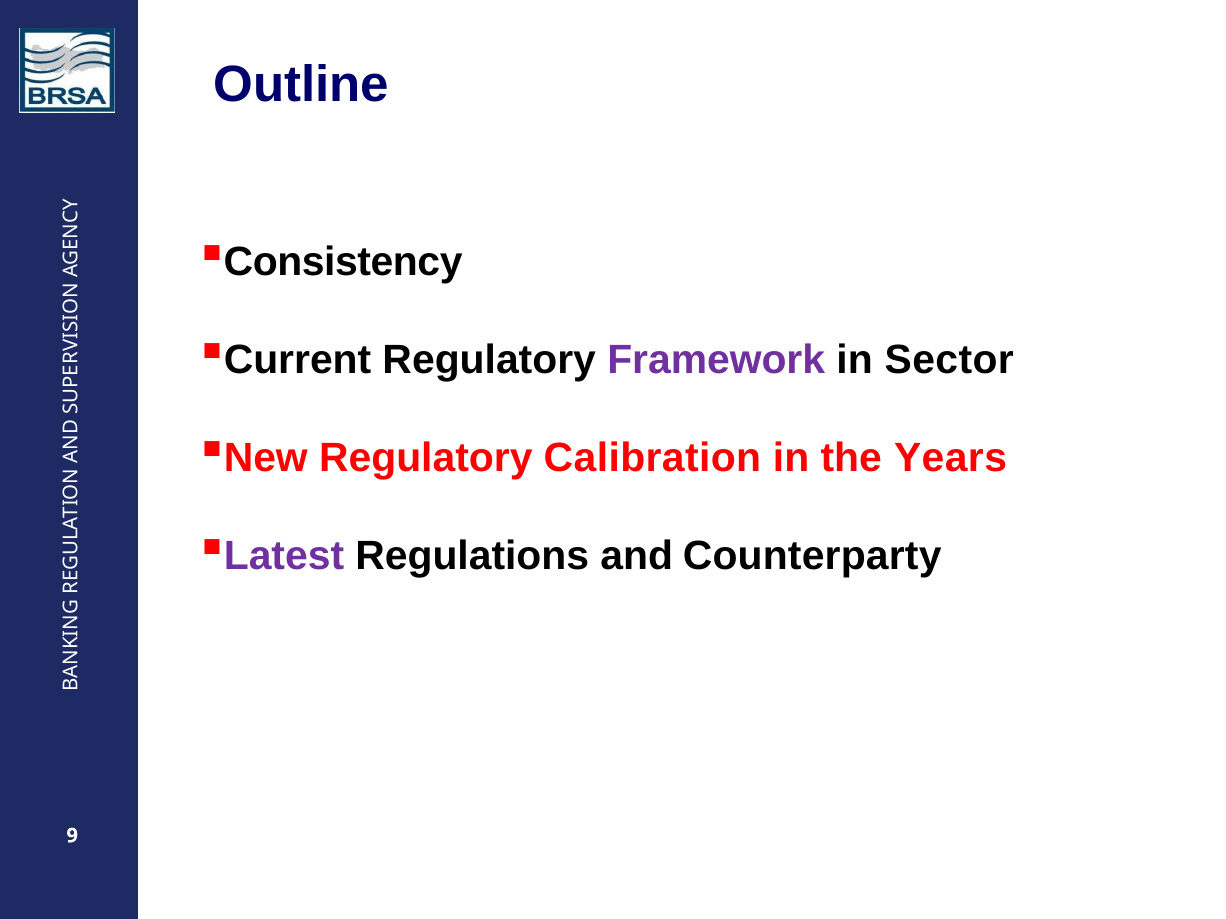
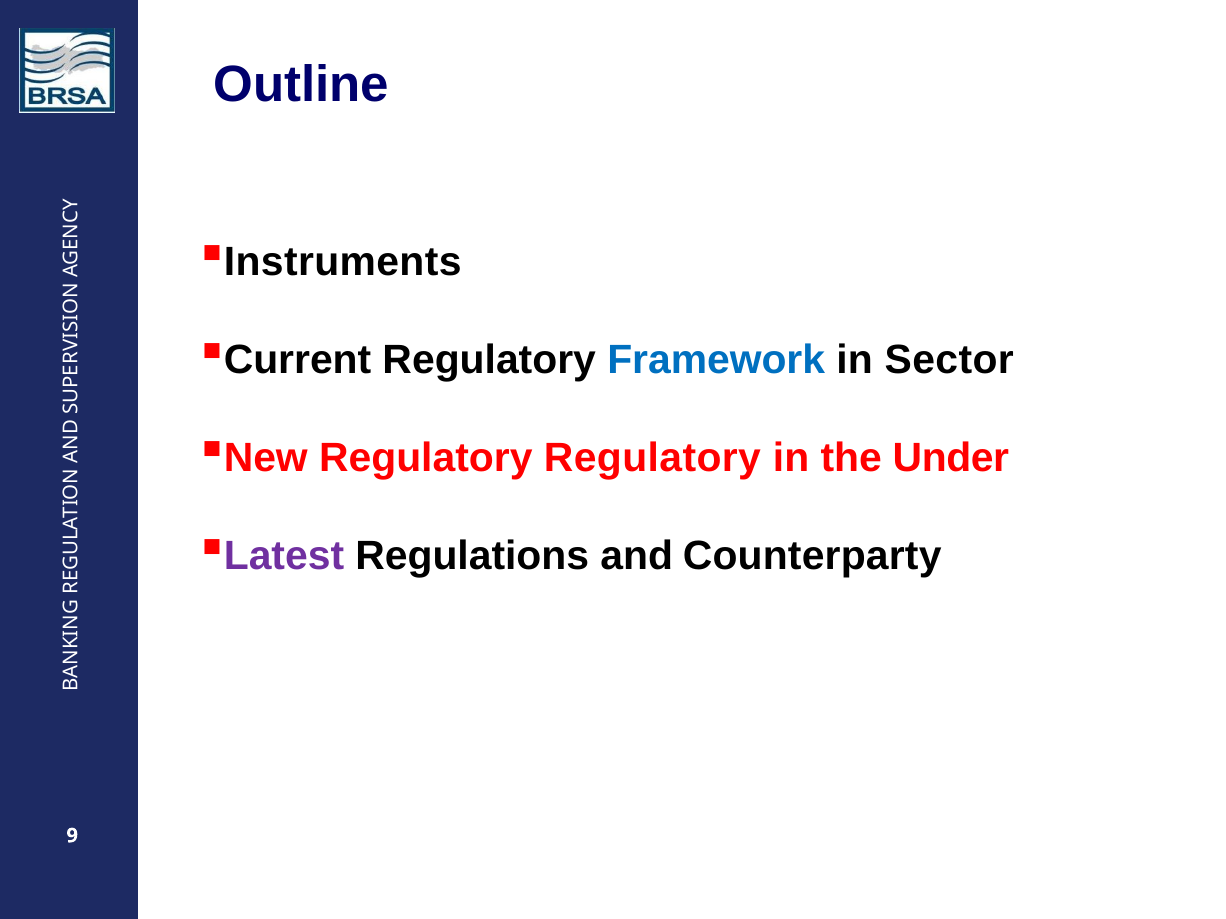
Consistency: Consistency -> Instruments
Framework colour: purple -> blue
Regulatory Calibration: Calibration -> Regulatory
Years: Years -> Under
